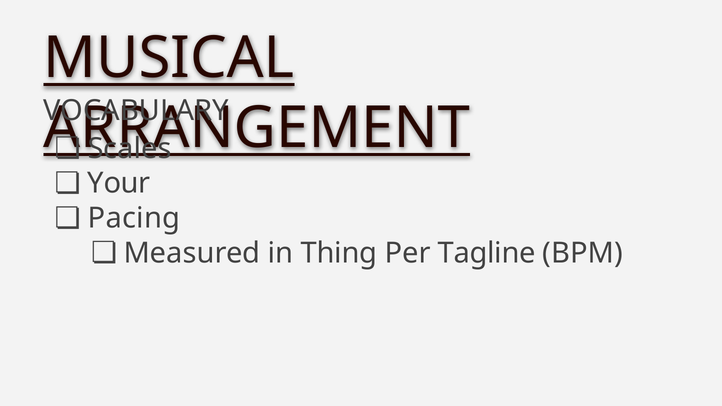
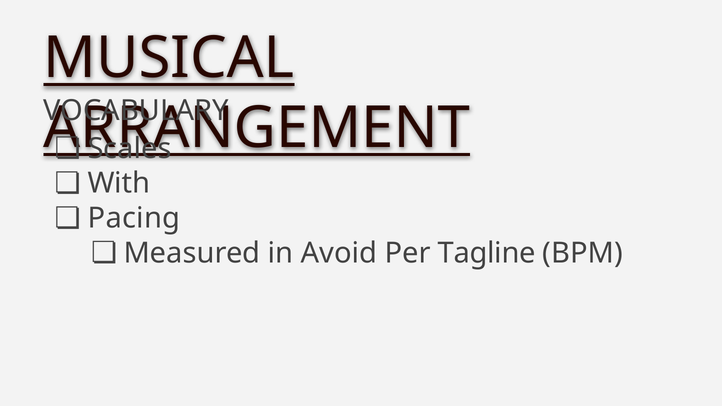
Your: Your -> With
Thing: Thing -> Avoid
